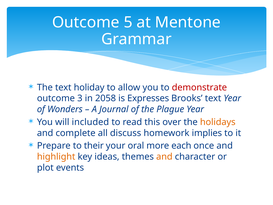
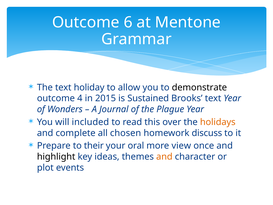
5: 5 -> 6
demonstrate colour: red -> black
3: 3 -> 4
2058: 2058 -> 2015
Expresses: Expresses -> Sustained
discuss: discuss -> chosen
implies: implies -> discuss
each: each -> view
highlight colour: orange -> black
